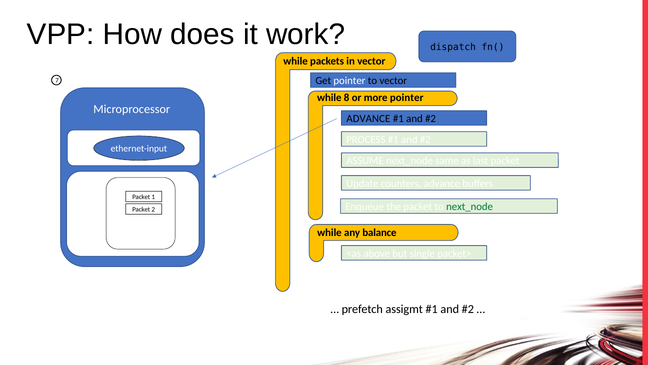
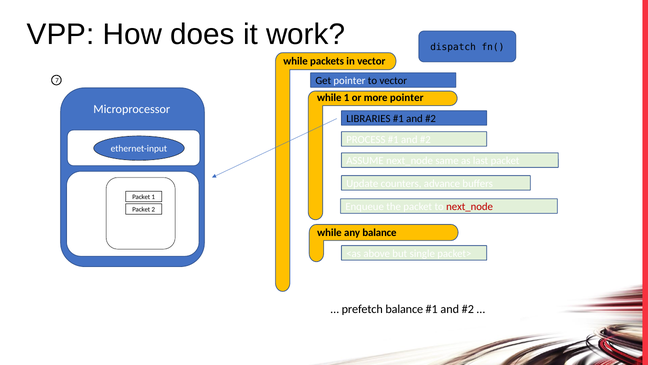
while 8: 8 -> 1
ADVANCE at (368, 119): ADVANCE -> LIBRARIES
next_node at (470, 207) colour: green -> red
prefetch assigmt: assigmt -> balance
